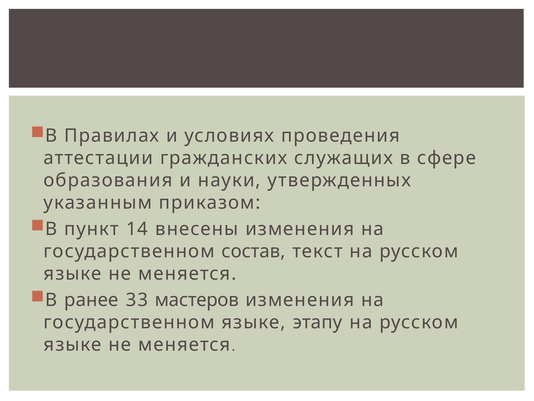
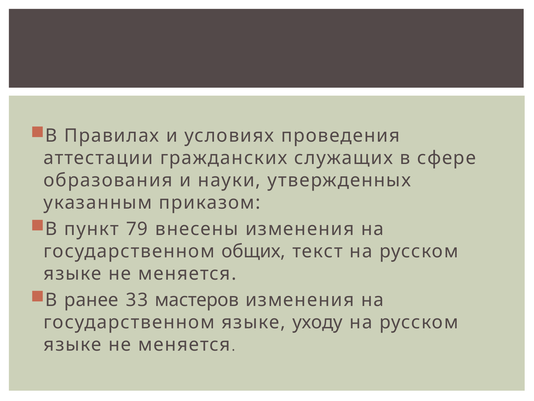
14: 14 -> 79
состав: состав -> общих
этапу: этапу -> уходу
